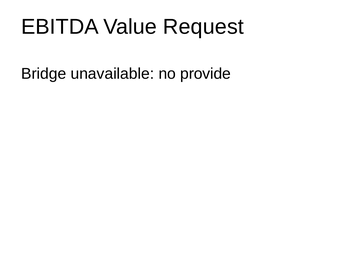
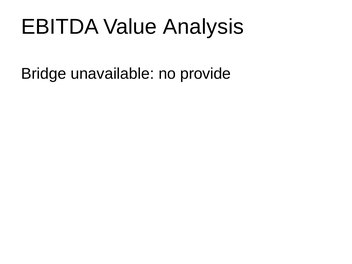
Request: Request -> Analysis
